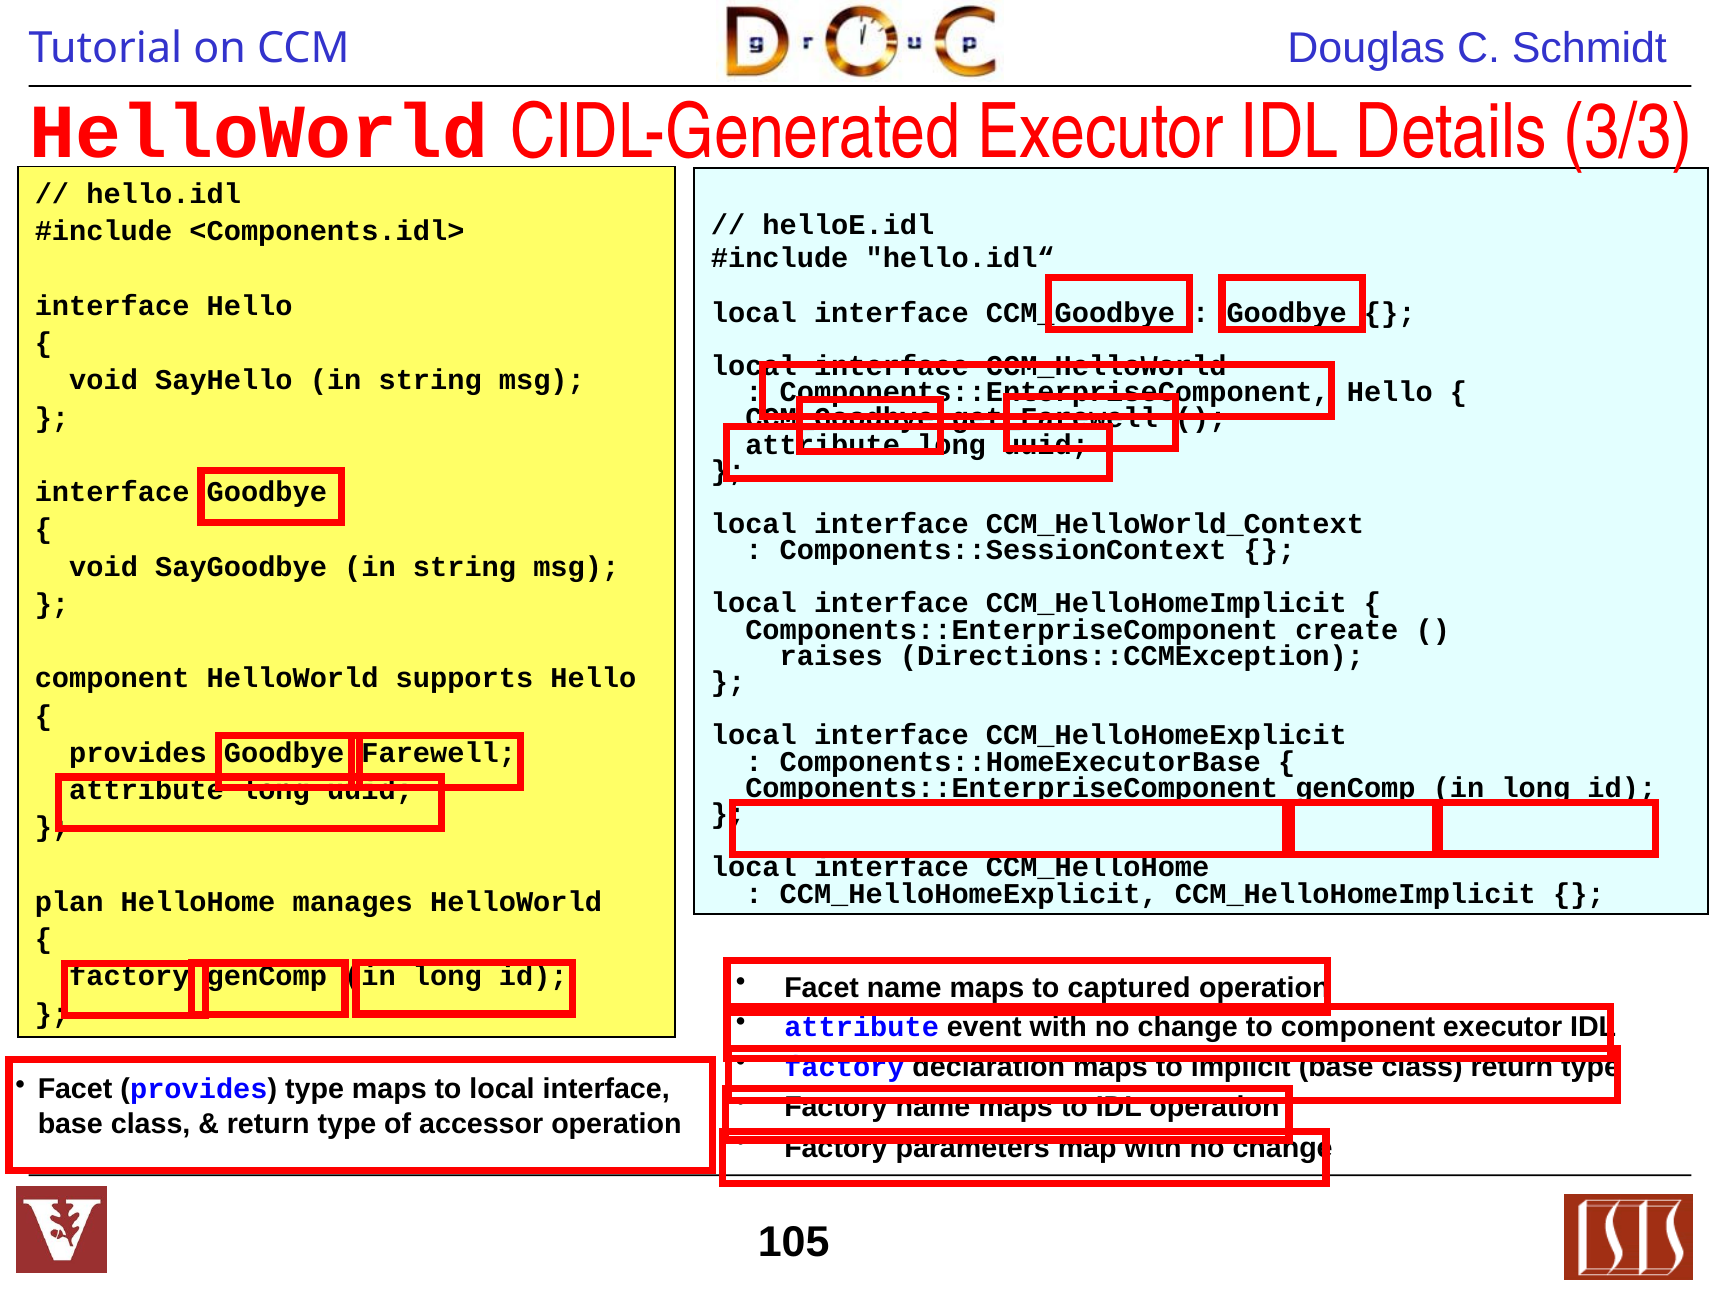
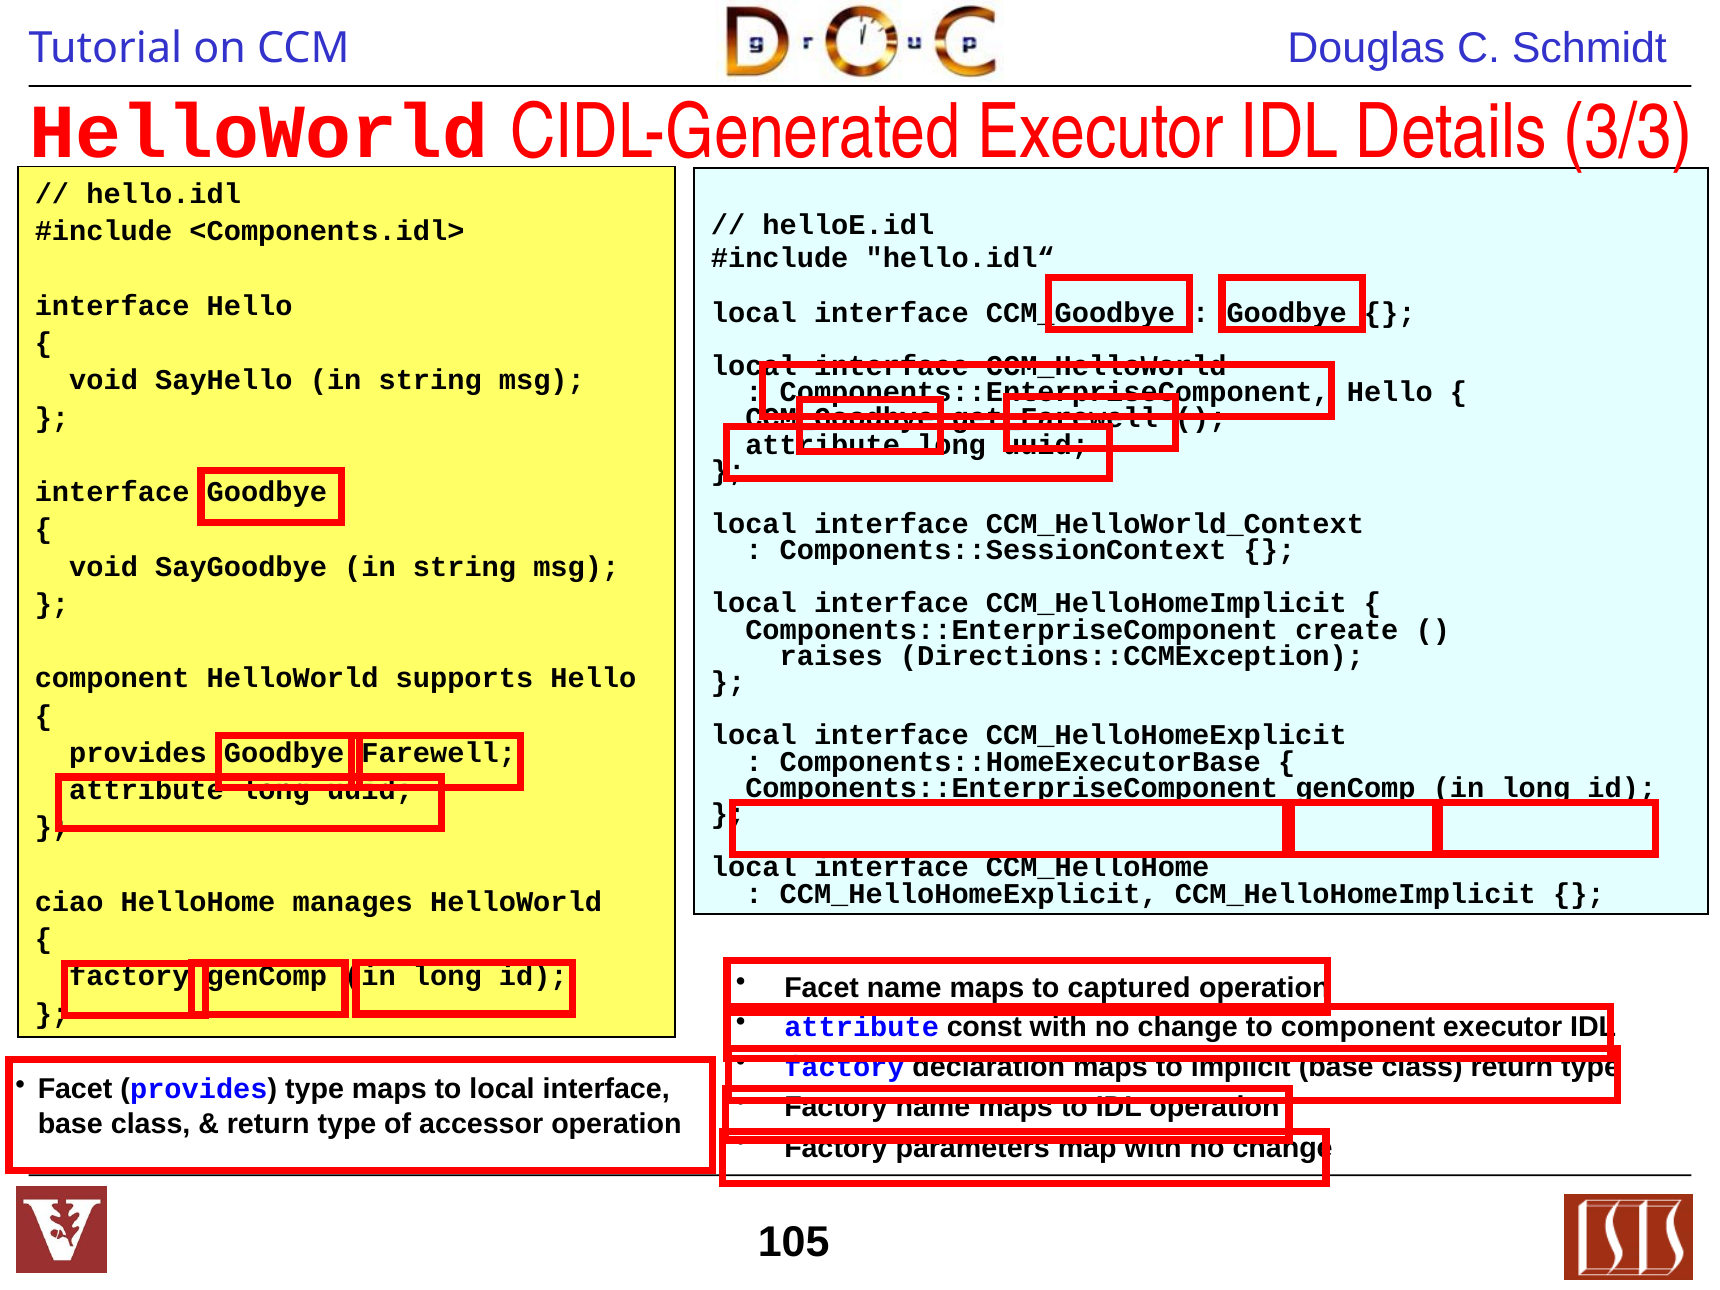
plan: plan -> ciao
event: event -> const
